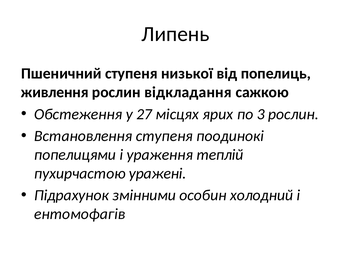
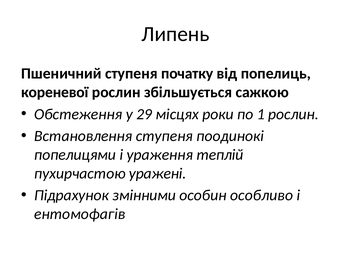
низької: низької -> початку
живлення: живлення -> кореневої
відкладання: відкладання -> збільшується
27: 27 -> 29
ярих: ярих -> роки
3: 3 -> 1
холодний: холодний -> особливо
